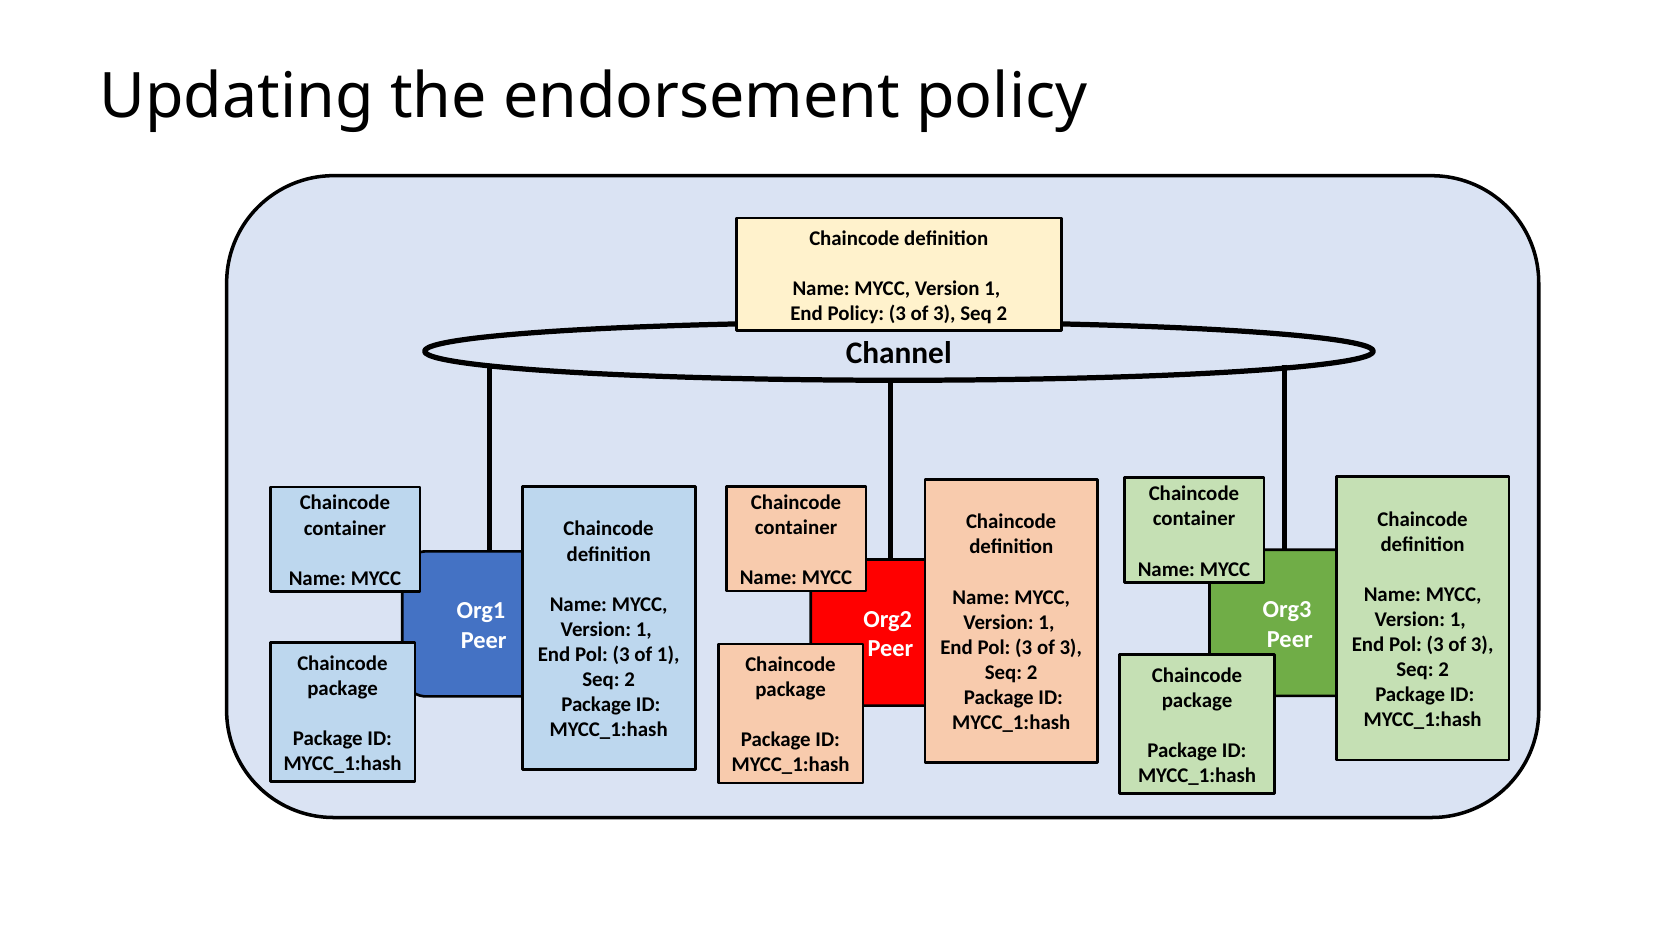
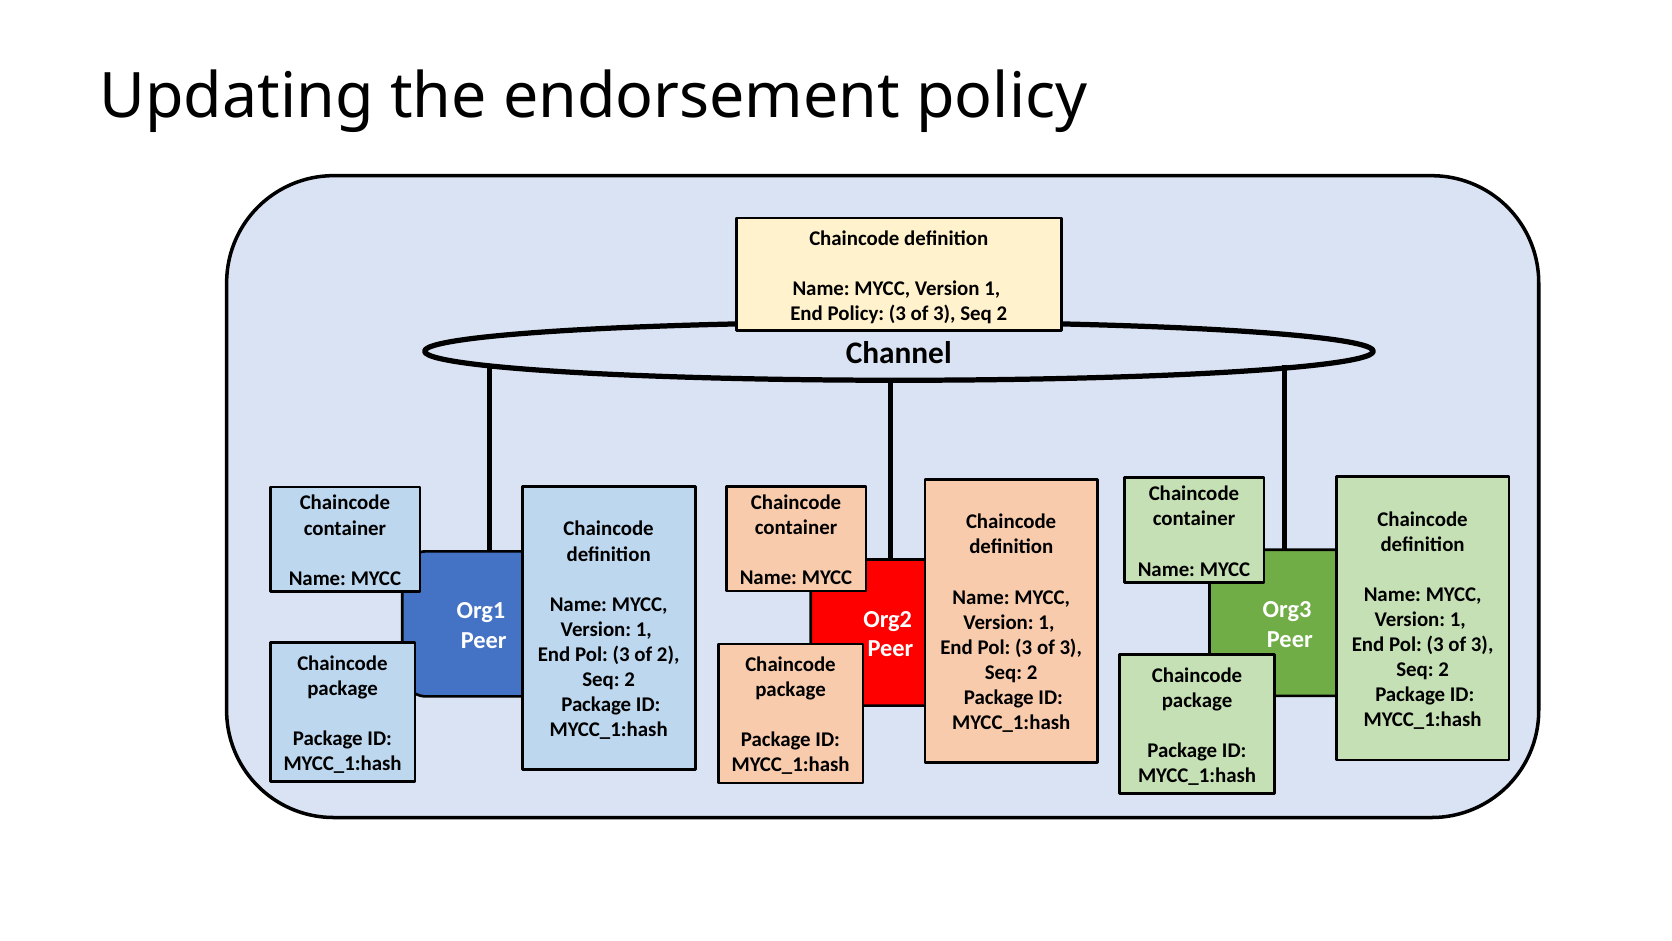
of 1: 1 -> 2
